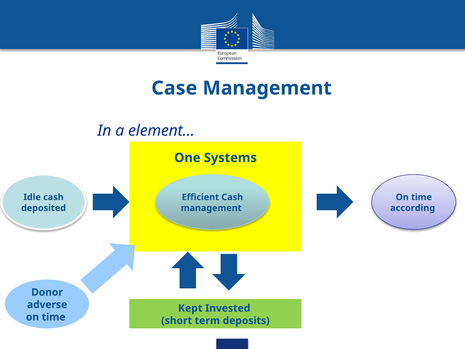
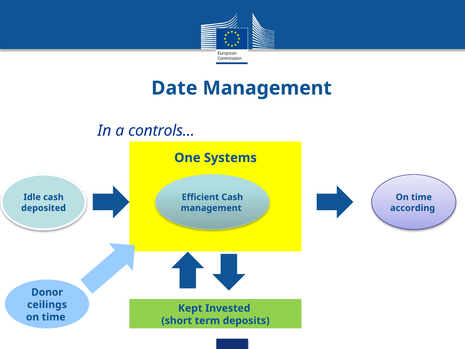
Case: Case -> Date
element…: element… -> controls…
adverse: adverse -> ceilings
